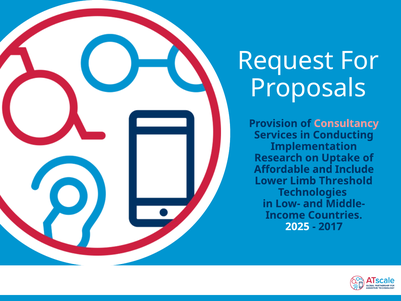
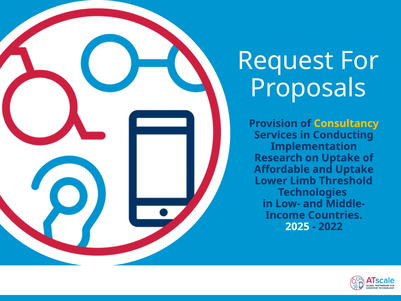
Consultancy colour: pink -> yellow
and Include: Include -> Uptake
2017: 2017 -> 2022
